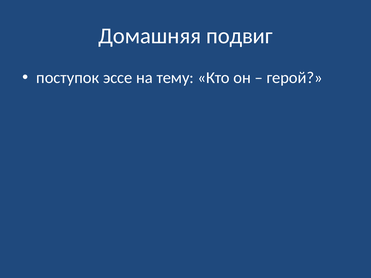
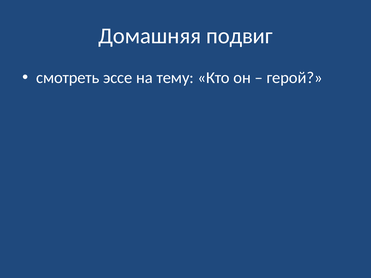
поступок: поступок -> смотреть
